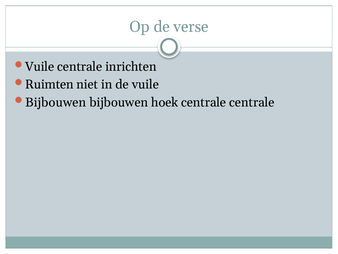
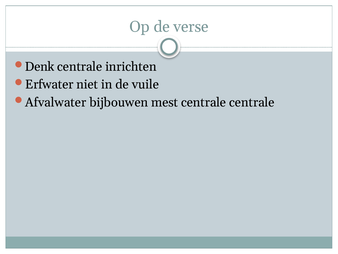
Vuile at (40, 67): Vuile -> Denk
Ruimten: Ruimten -> Erfwater
Bijbouwen at (56, 102): Bijbouwen -> Afvalwater
hoek: hoek -> mest
